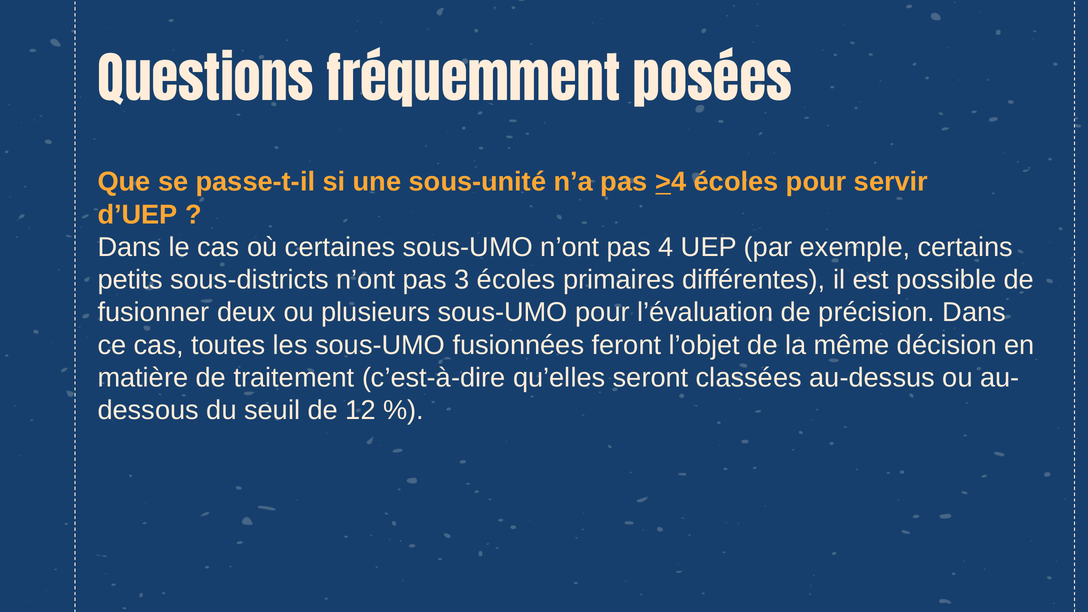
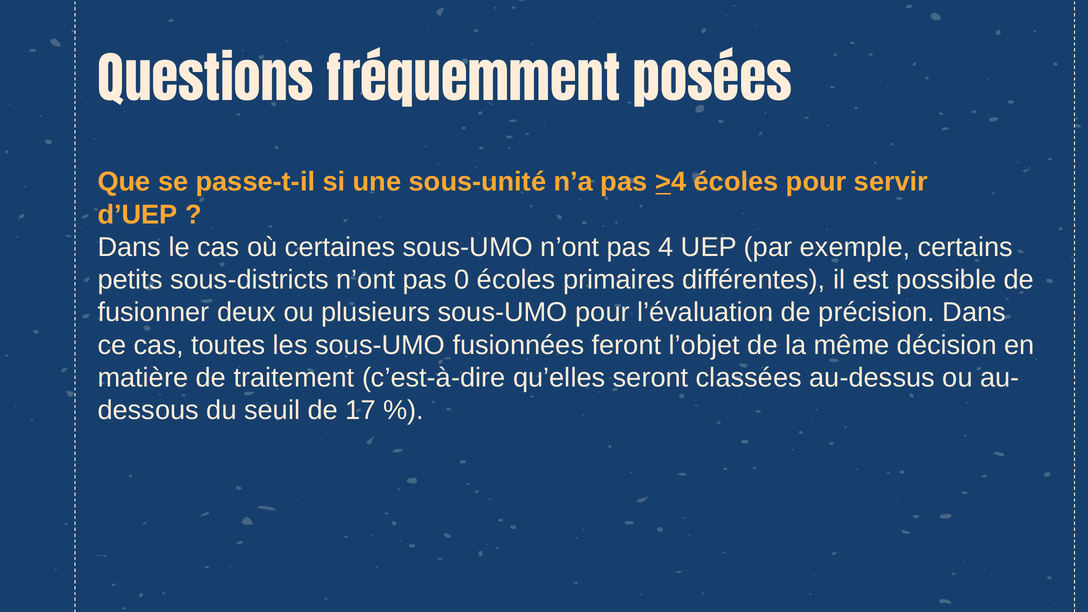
3: 3 -> 0
12: 12 -> 17
